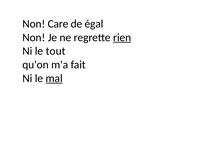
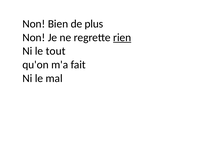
Care: Care -> Bien
égal: égal -> plus
mal underline: present -> none
